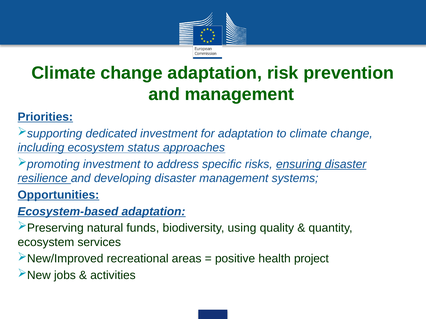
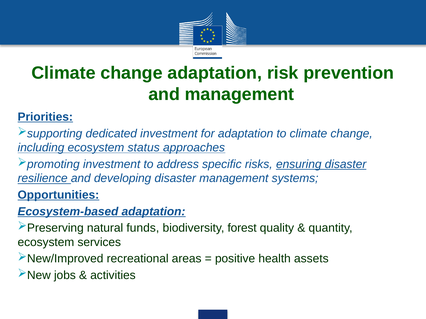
using: using -> forest
project: project -> assets
